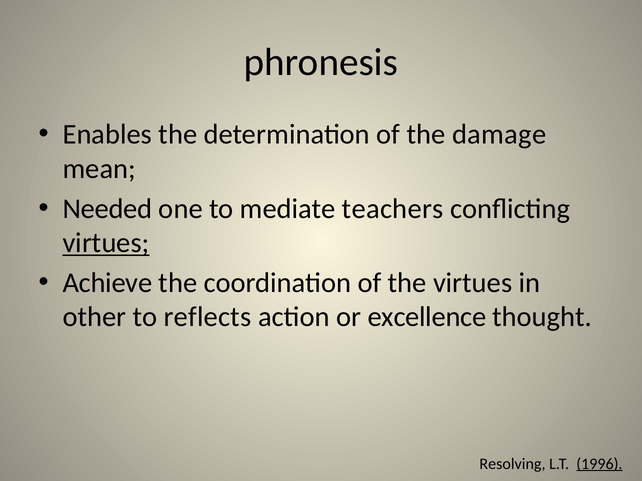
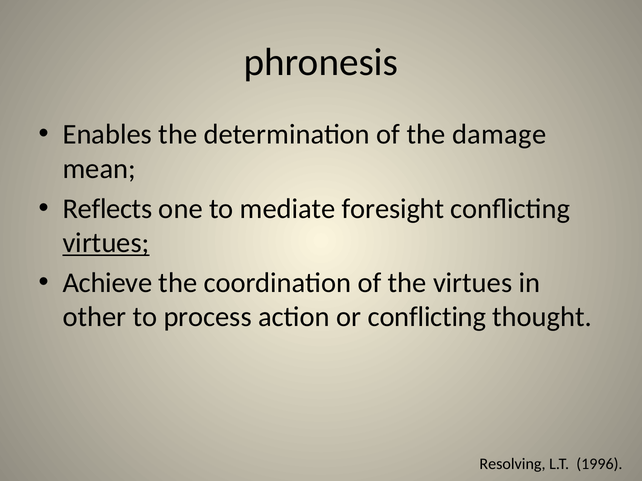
Needed: Needed -> Reflects
teachers: teachers -> foresight
reflects: reflects -> process
or excellence: excellence -> conflicting
1996 underline: present -> none
